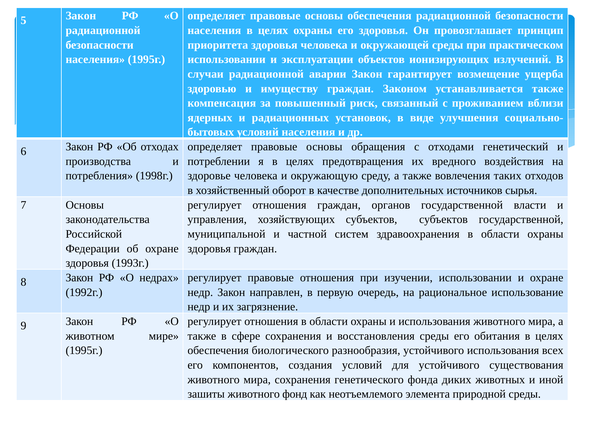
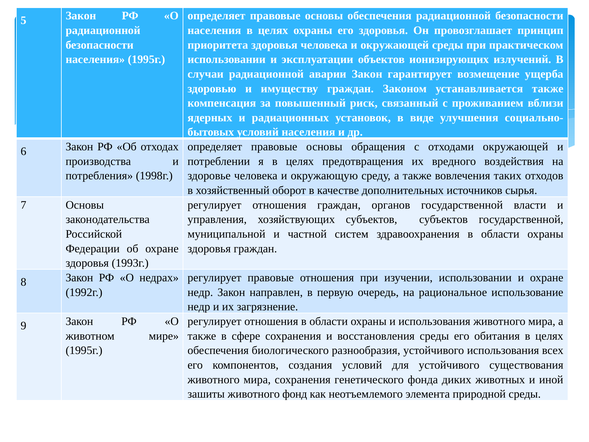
отходами генетический: генетический -> окружающей
